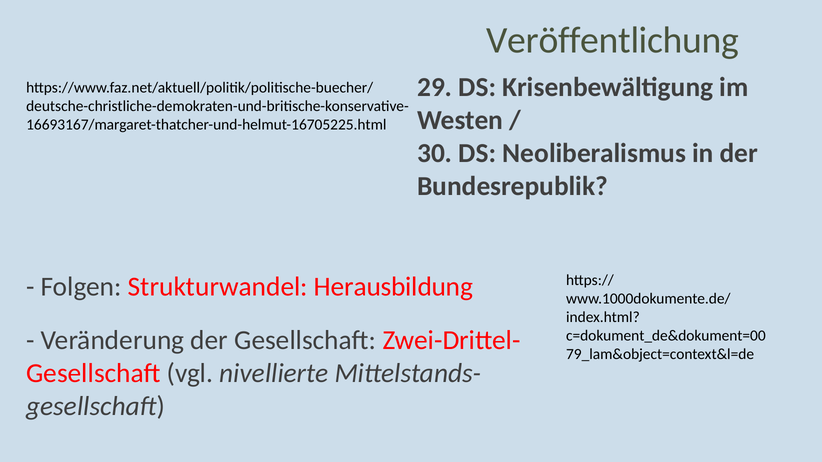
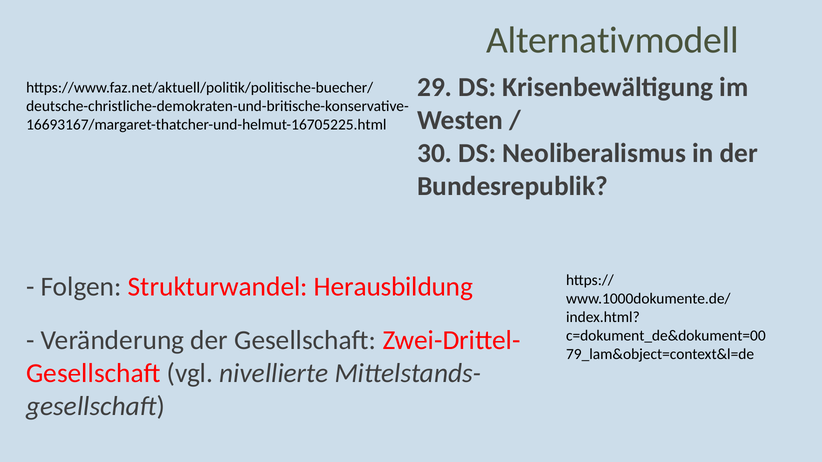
Veröffentlichung: Veröffentlichung -> Alternativmodell
